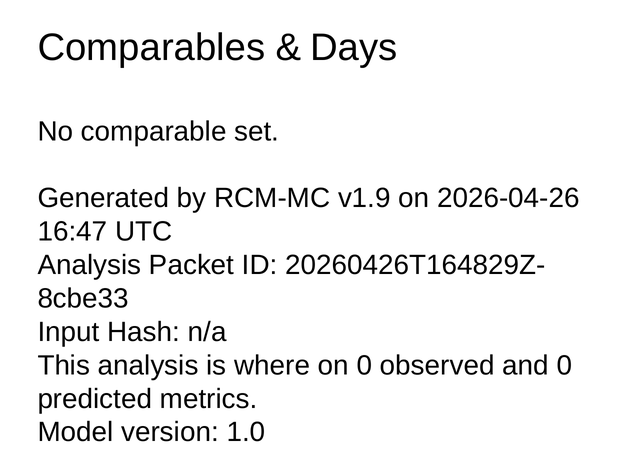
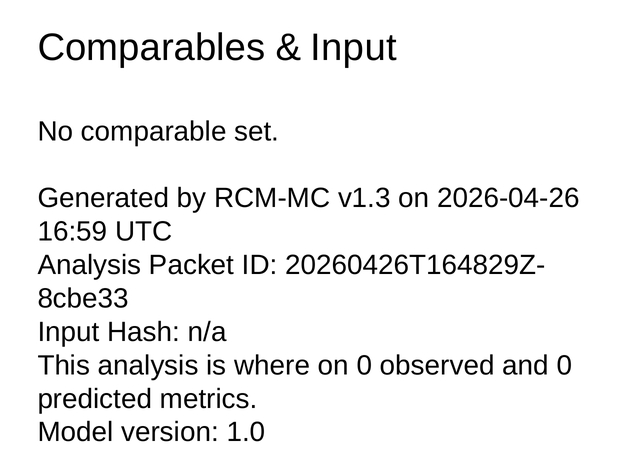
Days at (354, 48): Days -> Input
v1.9: v1.9 -> v1.3
16:47: 16:47 -> 16:59
